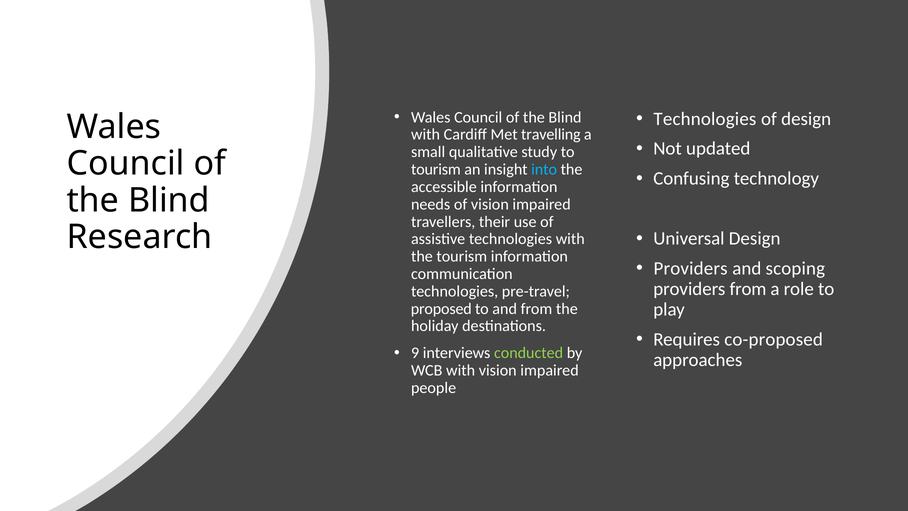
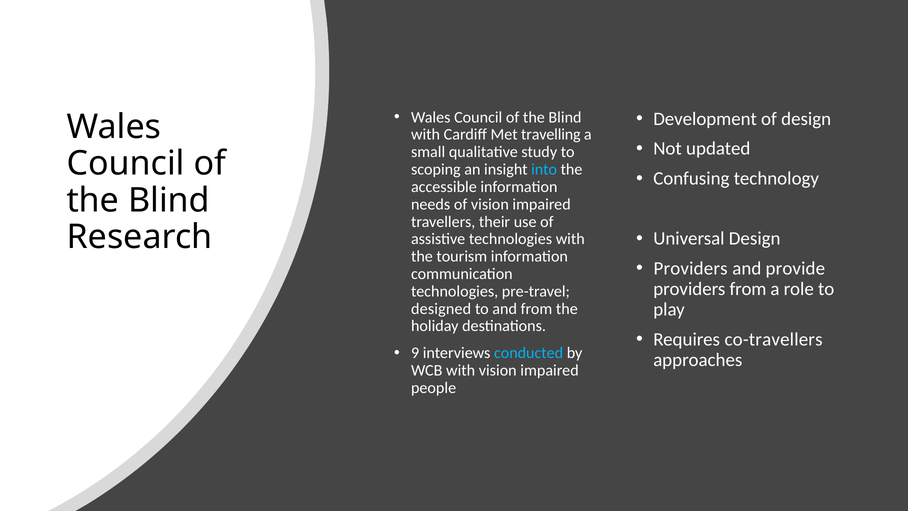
Technologies at (705, 119): Technologies -> Development
tourism at (436, 169): tourism -> scoping
scoping: scoping -> provide
proposed: proposed -> designed
co-proposed: co-proposed -> co-travellers
conducted colour: light green -> light blue
